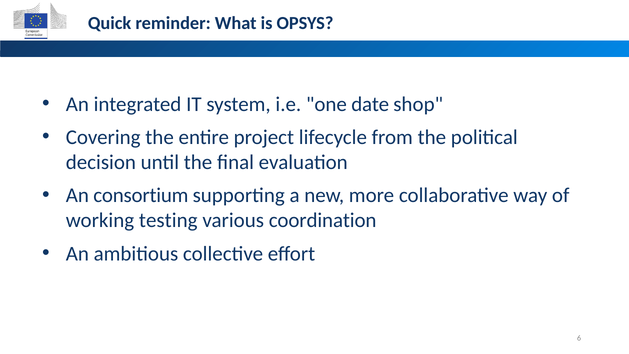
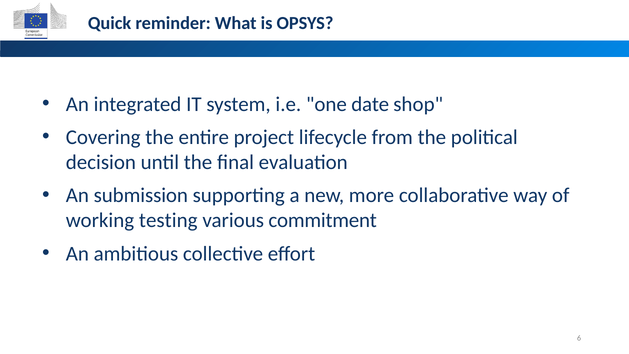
consortium: consortium -> submission
coordination: coordination -> commitment
